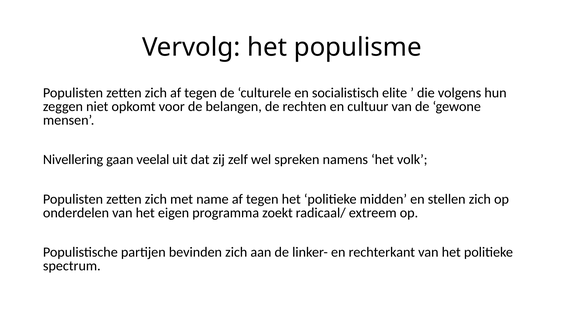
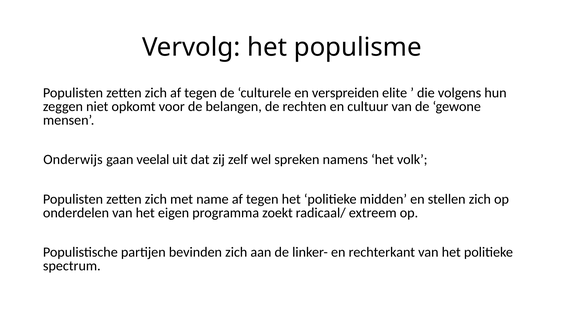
socialistisch: socialistisch -> verspreiden
Nivellering: Nivellering -> Onderwijs
